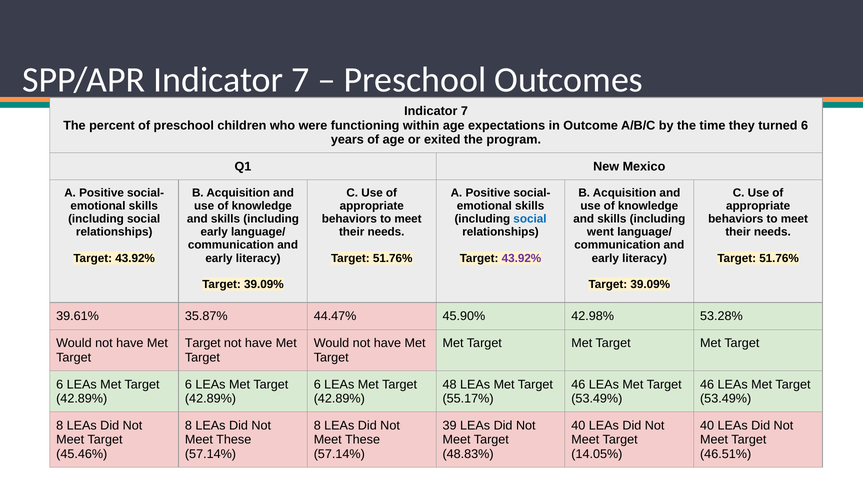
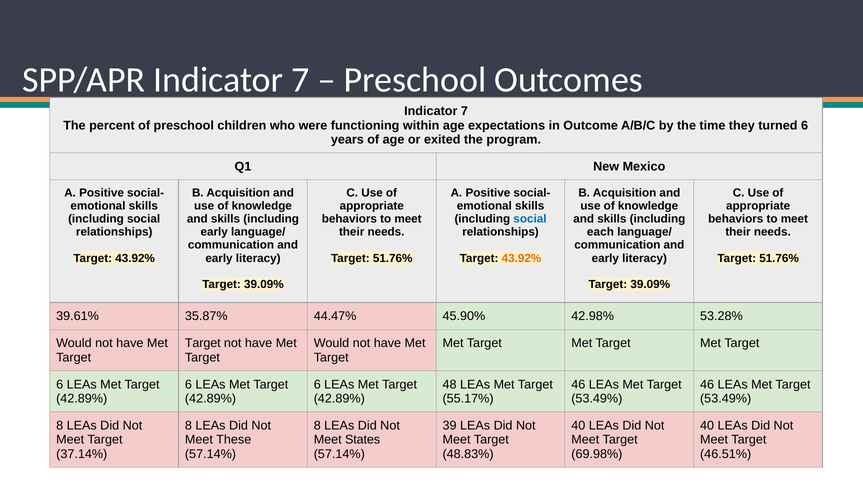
went: went -> each
43.92% at (521, 258) colour: purple -> orange
These at (363, 440): These -> States
45.46%: 45.46% -> 37.14%
14.05%: 14.05% -> 69.98%
